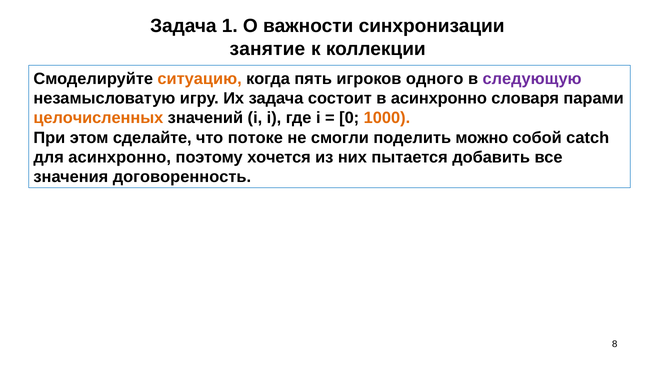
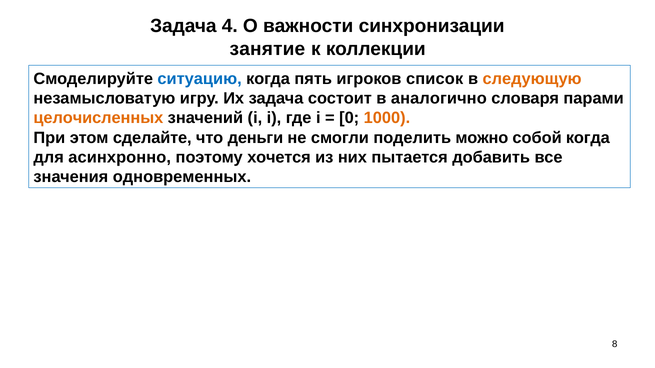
1: 1 -> 4
ситуацию colour: orange -> blue
одного: одного -> список
следующую colour: purple -> orange
в асинхронно: асинхронно -> аналогично
потоке: потоке -> деньги
собой catch: catch -> когда
договоренность: договоренность -> одновременных
